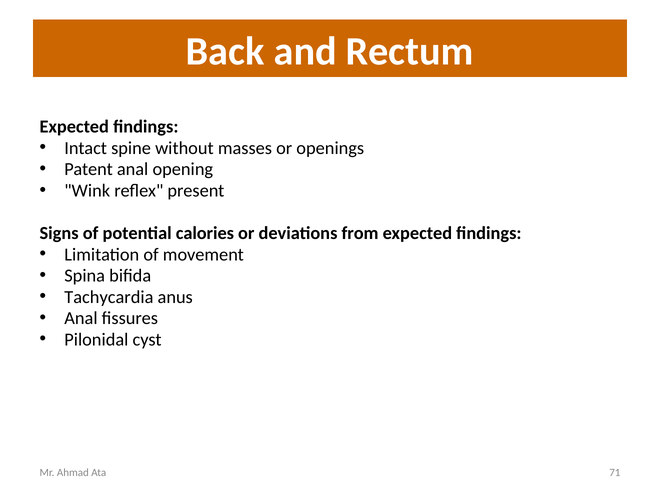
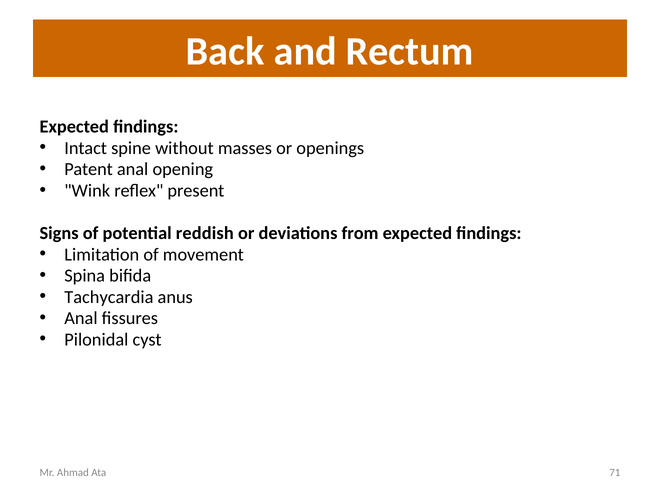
calories: calories -> reddish
